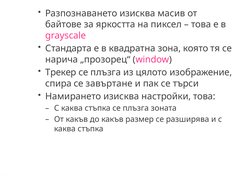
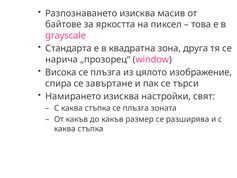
която: която -> друга
Трекер: Трекер -> Висока
настройки това: това -> свят
